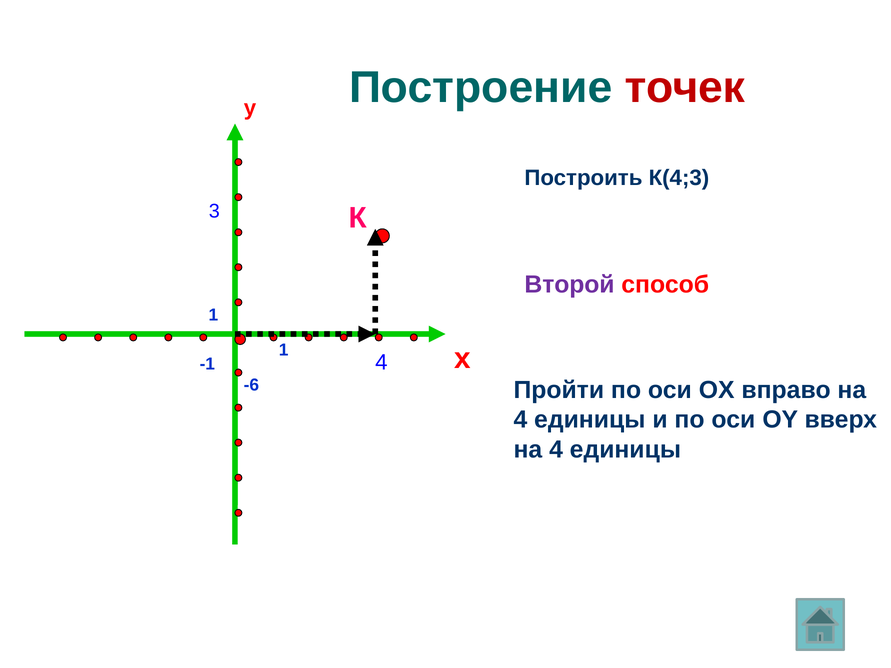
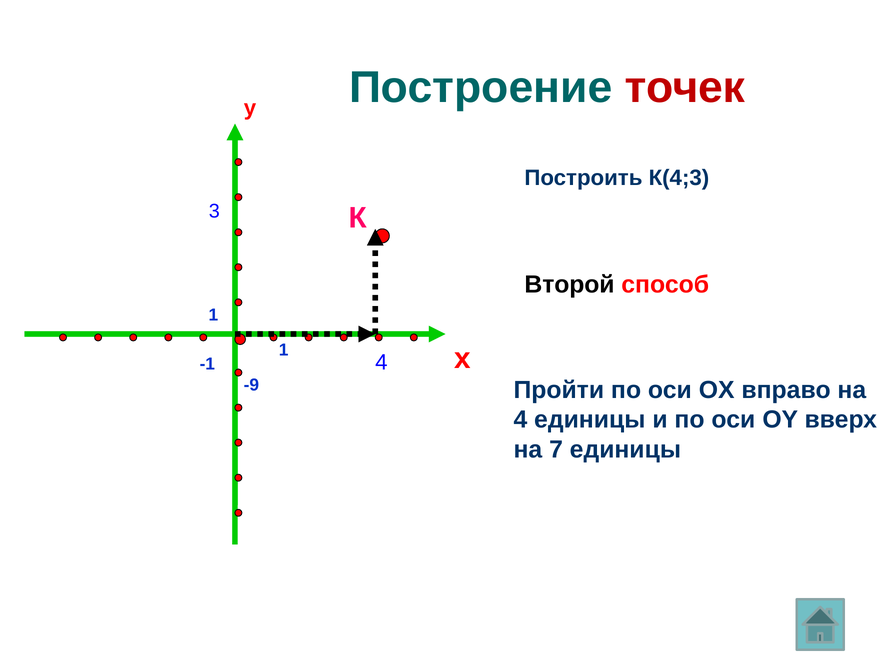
Второй colour: purple -> black
-6: -6 -> -9
4 at (556, 450): 4 -> 7
